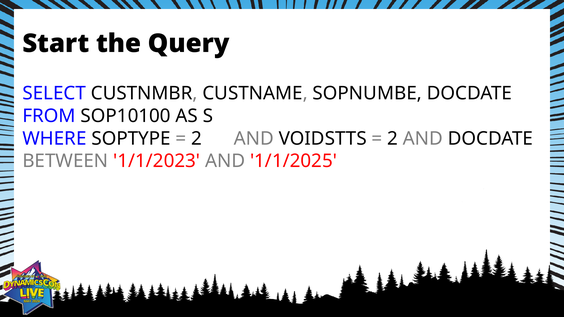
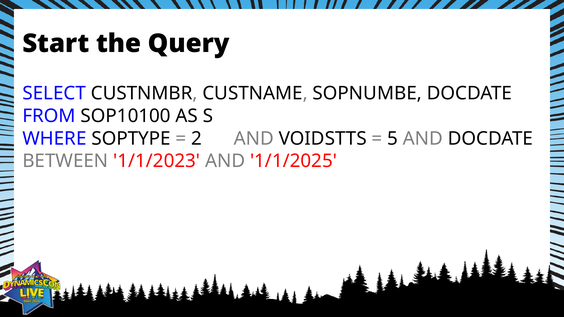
2 at (393, 139): 2 -> 5
